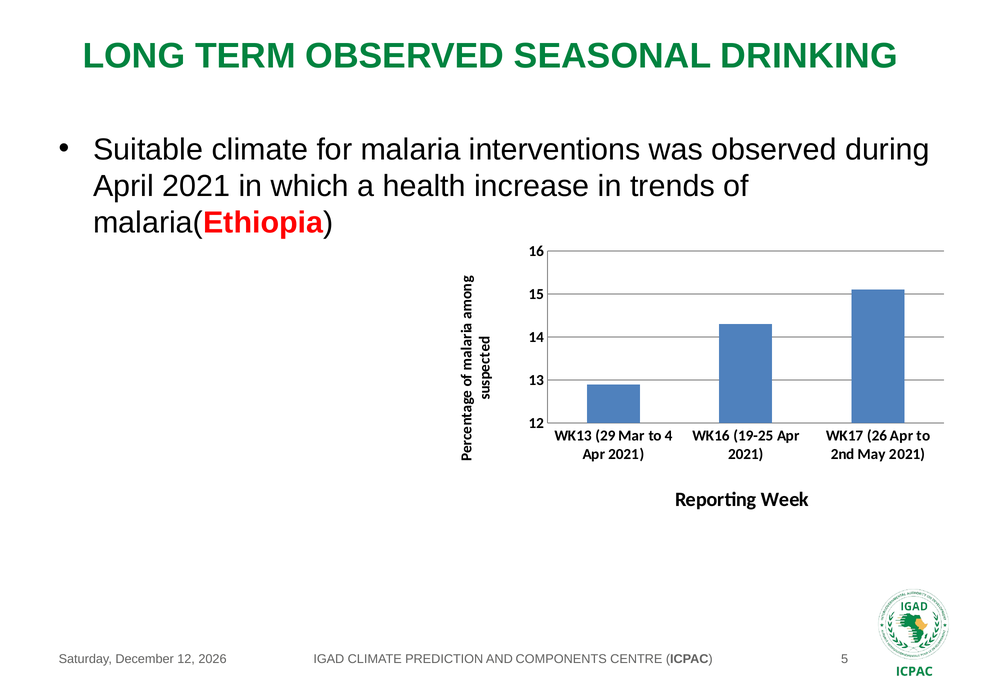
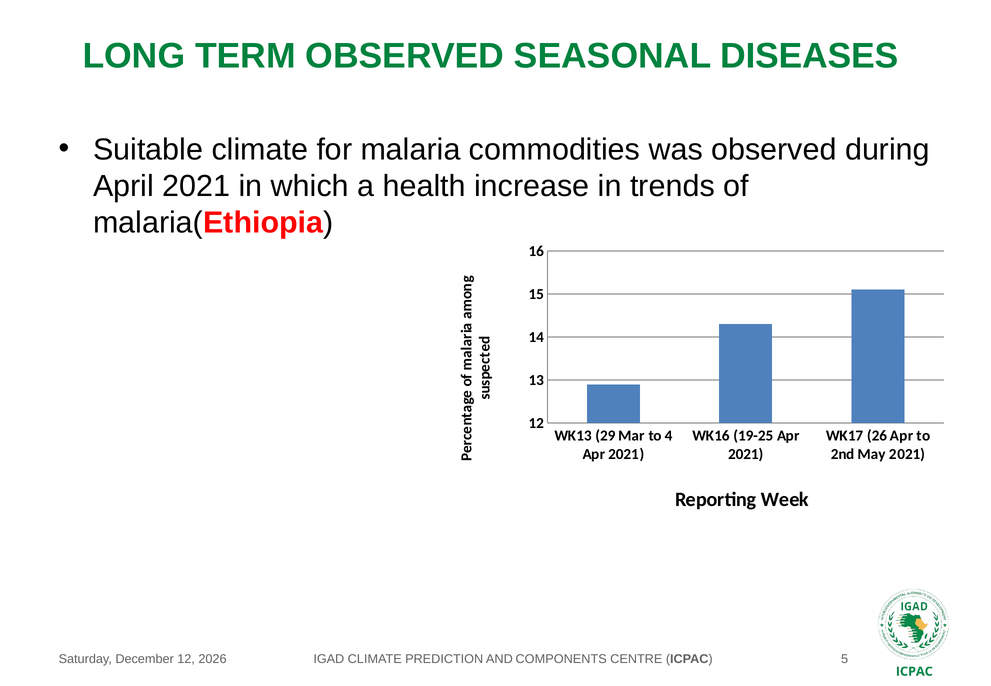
DRINKING: DRINKING -> DISEASES
interventions: interventions -> commodities
